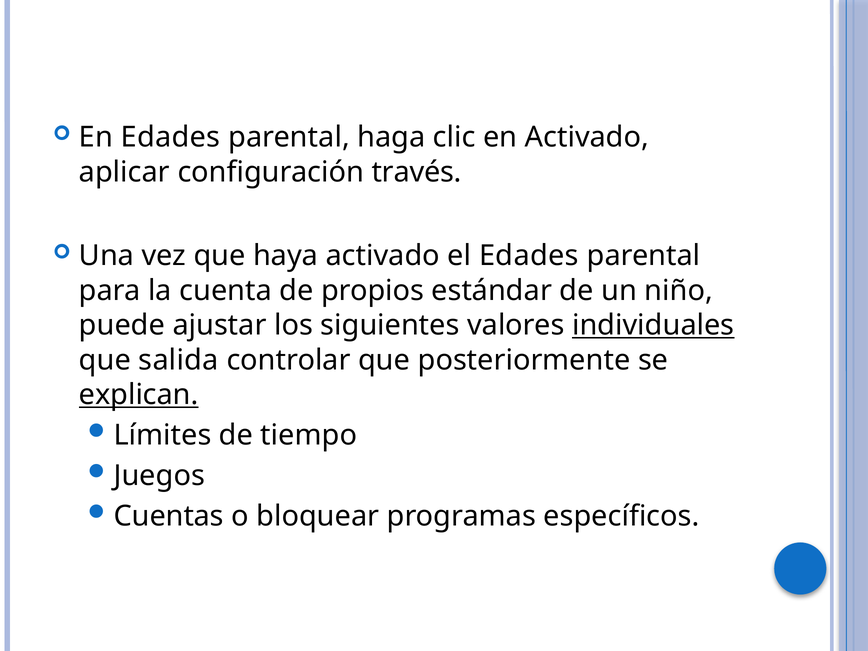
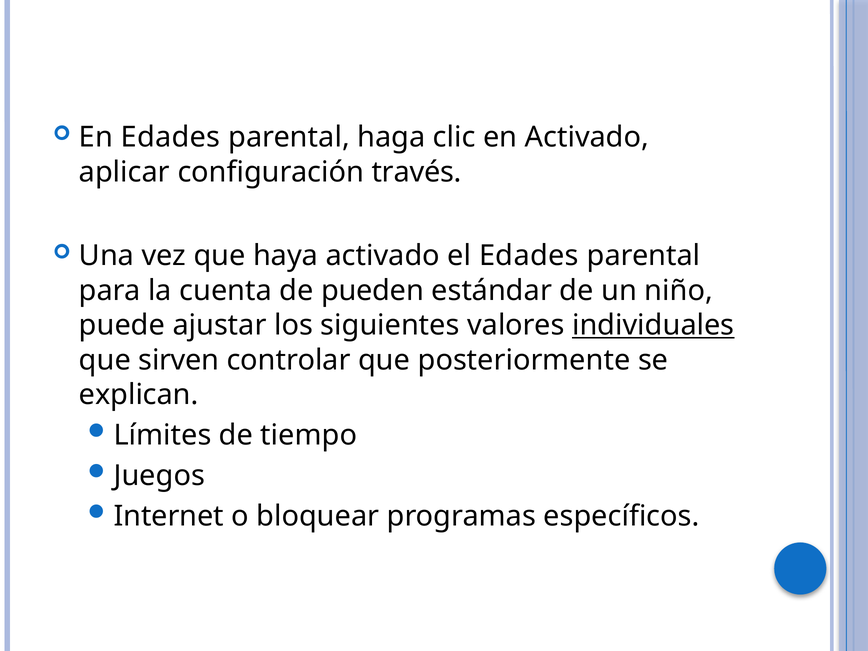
propios: propios -> pueden
salida: salida -> sirven
explican underline: present -> none
Cuentas: Cuentas -> Internet
